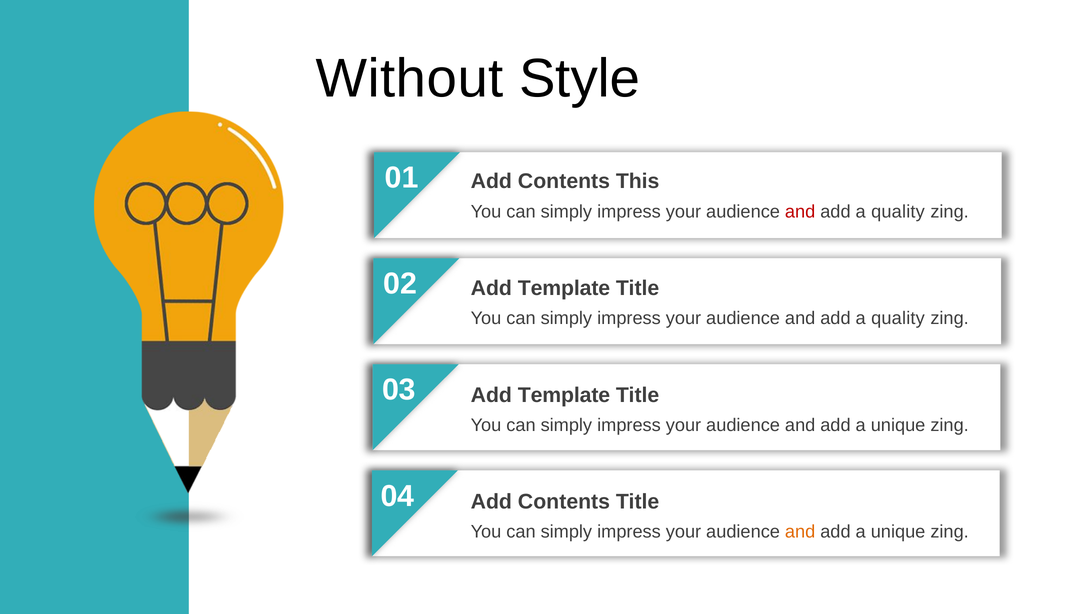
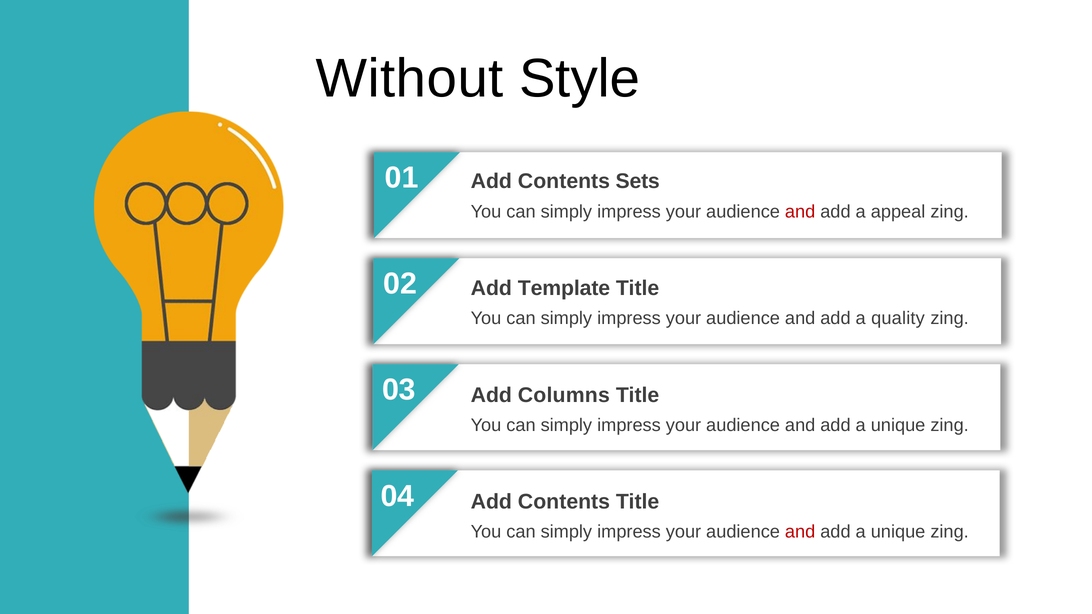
This: This -> Sets
quality at (898, 212): quality -> appeal
Template at (564, 395): Template -> Columns
and at (800, 532) colour: orange -> red
